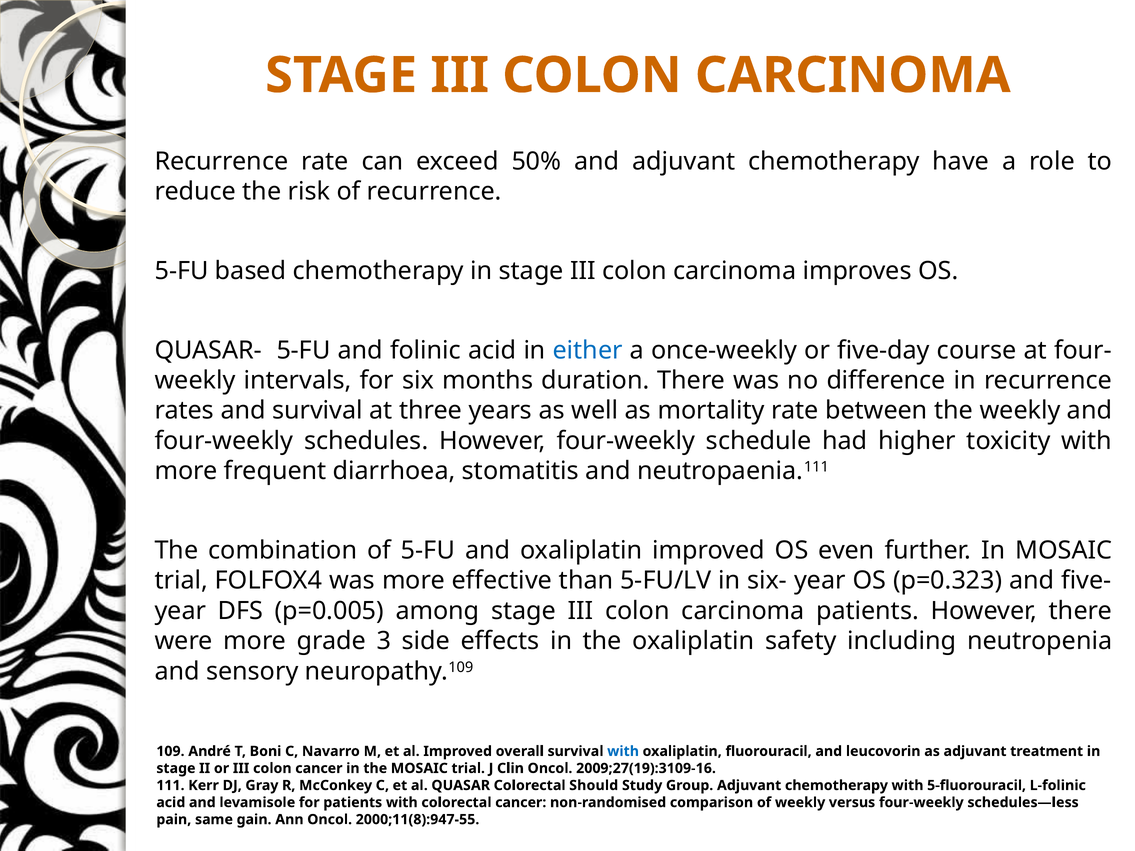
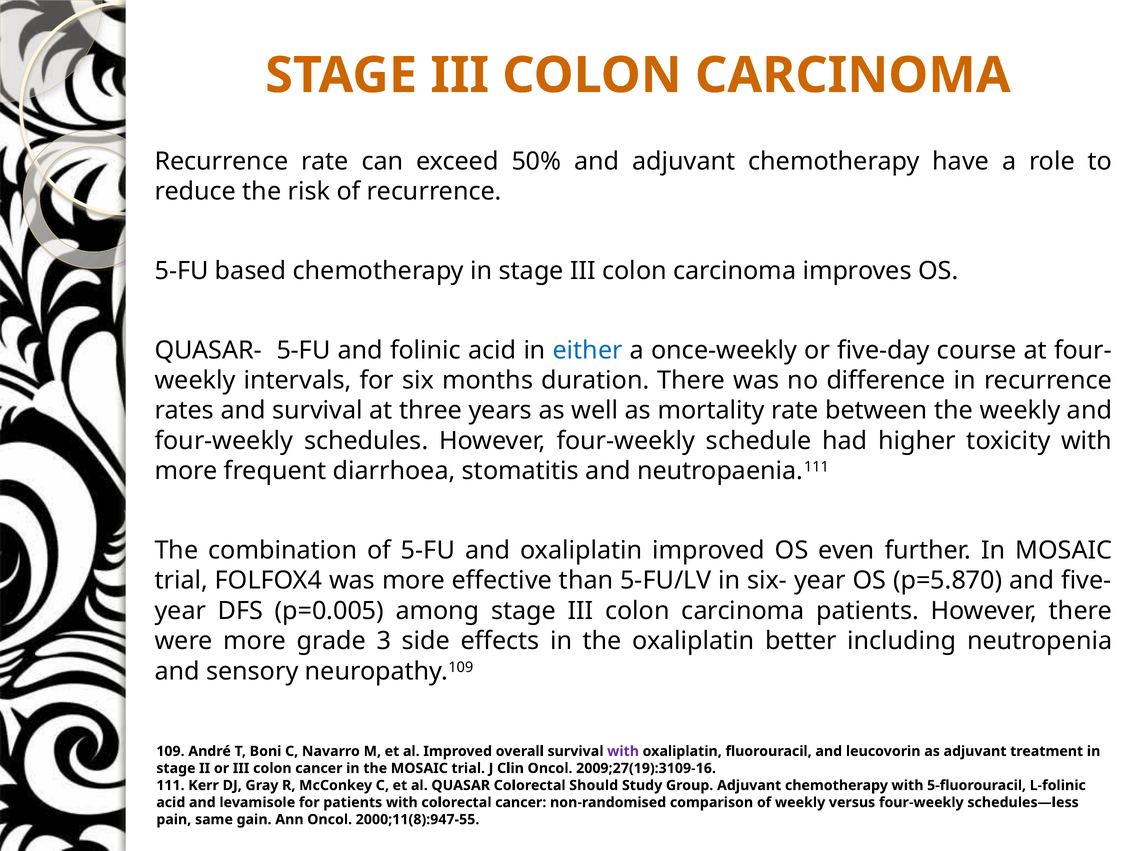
p=0.323: p=0.323 -> p=5.870
safety: safety -> better
with at (623, 751) colour: blue -> purple
